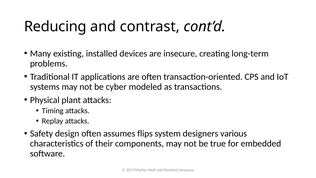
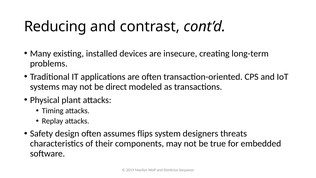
cyber: cyber -> direct
various: various -> threats
